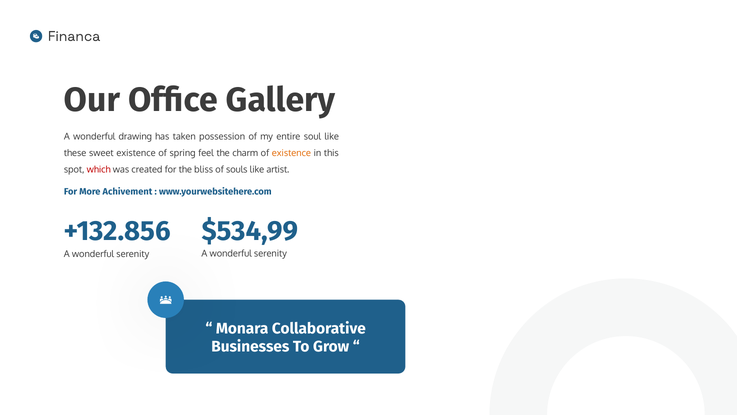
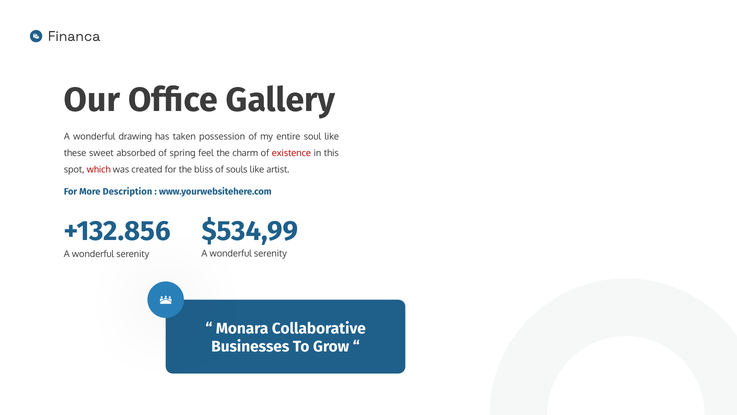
sweet existence: existence -> absorbed
existence at (291, 153) colour: orange -> red
Achivement: Achivement -> Description
